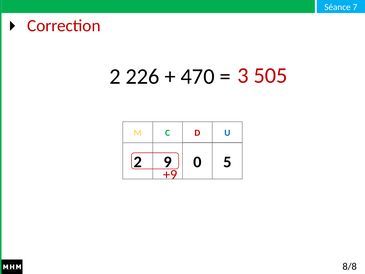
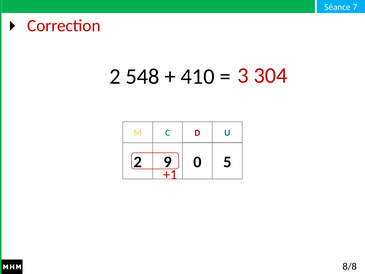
505: 505 -> 304
226: 226 -> 548
470: 470 -> 410
+9: +9 -> +1
